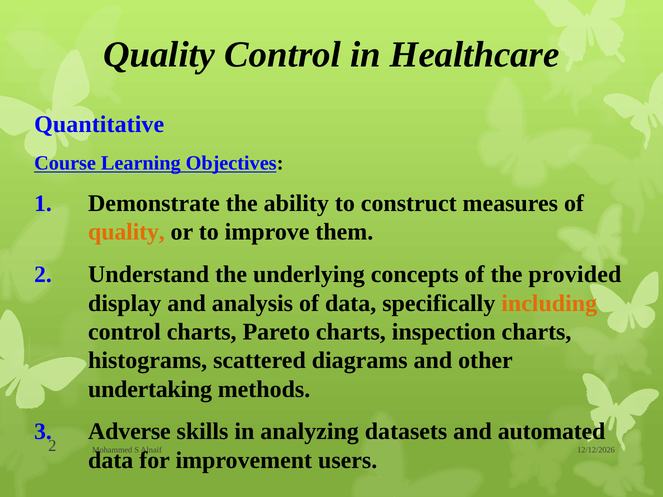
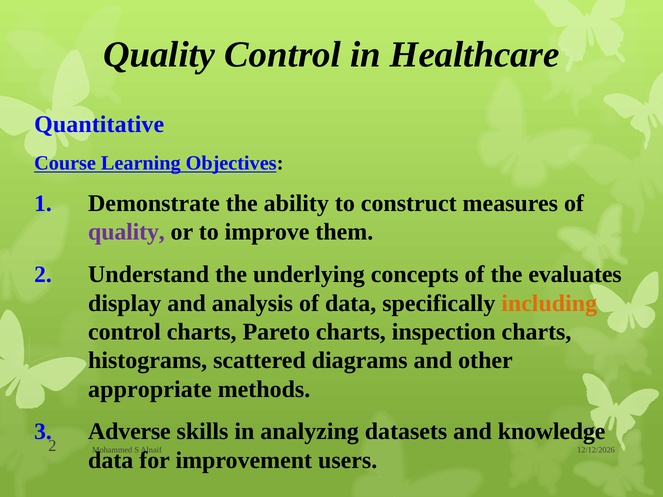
quality at (126, 232) colour: orange -> purple
provided: provided -> evaluates
undertaking: undertaking -> appropriate
automated: automated -> knowledge
